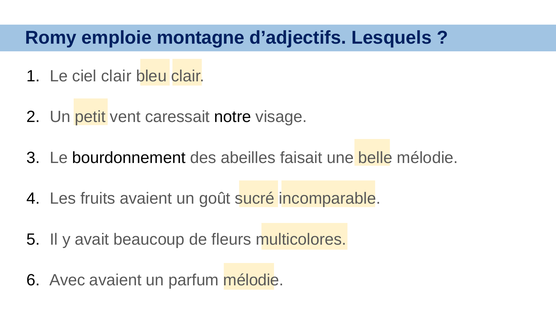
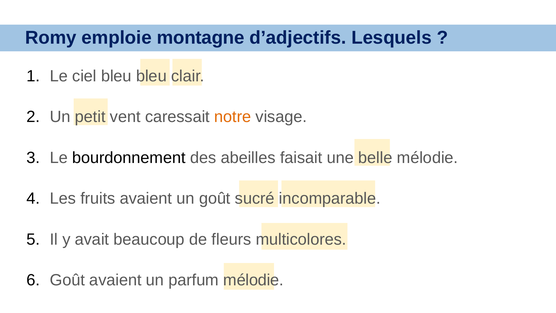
ciel clair: clair -> bleu
notre colour: black -> orange
Avec at (67, 280): Avec -> Goût
